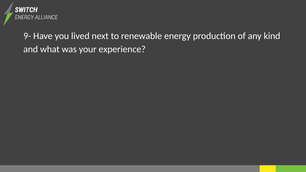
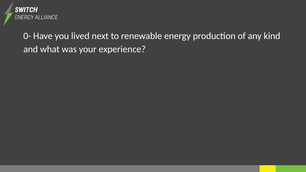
9-: 9- -> 0-
